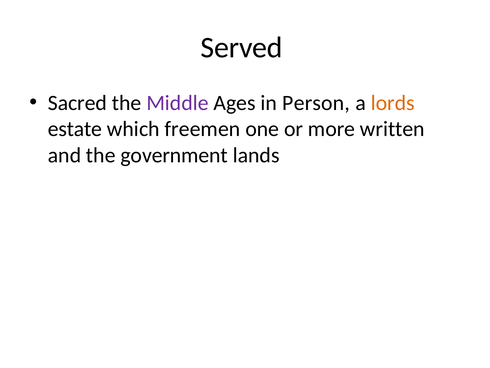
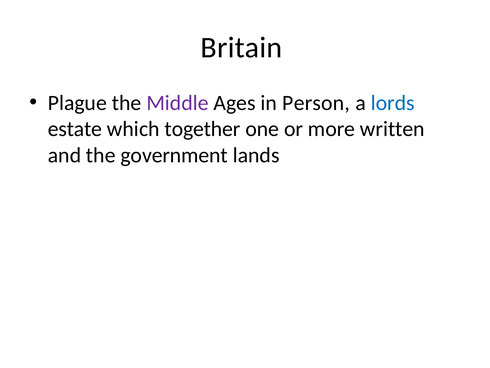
Served: Served -> Britain
Sacred: Sacred -> Plague
lords colour: orange -> blue
freemen: freemen -> together
